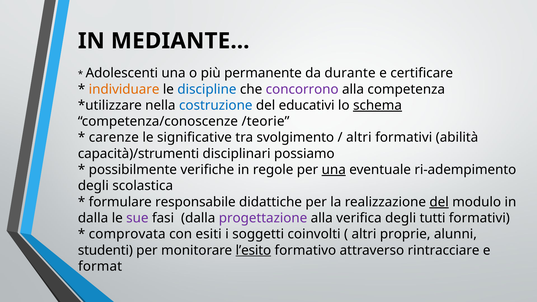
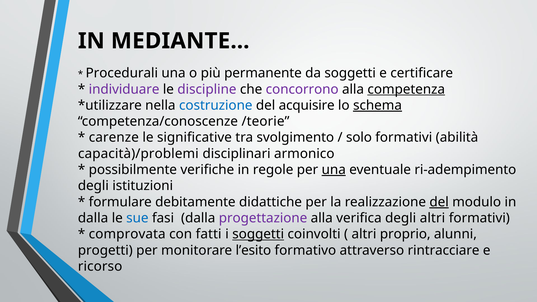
Adolescenti: Adolescenti -> Procedurali
da durante: durante -> soggetti
individuare colour: orange -> purple
discipline colour: blue -> purple
competenza underline: none -> present
educativi: educativi -> acquisire
altri at (359, 138): altri -> solo
capacità)/strumenti: capacità)/strumenti -> capacità)/problemi
possiamo: possiamo -> armonico
scolastica: scolastica -> istituzioni
responsabile: responsabile -> debitamente
sue colour: purple -> blue
degli tutti: tutti -> altri
esiti: esiti -> fatti
soggetti at (258, 234) underline: none -> present
proprie: proprie -> proprio
studenti: studenti -> progetti
l’esito underline: present -> none
format: format -> ricorso
